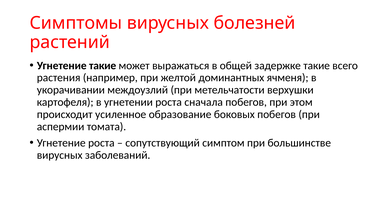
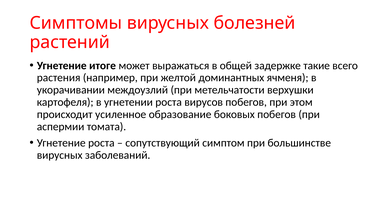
Угнетение такие: такие -> итоге
сначала: сначала -> вирусов
